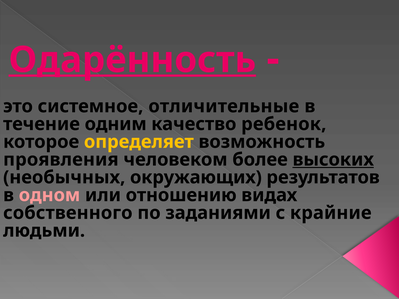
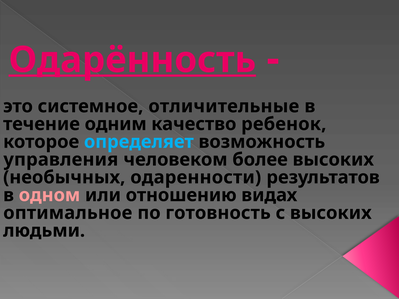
определяет colour: yellow -> light blue
проявления: проявления -> управления
высоких at (333, 160) underline: present -> none
окружающих: окружающих -> одаренности
собственного: собственного -> оптимальное
заданиями: заданиями -> готовность
с крайние: крайние -> высоких
